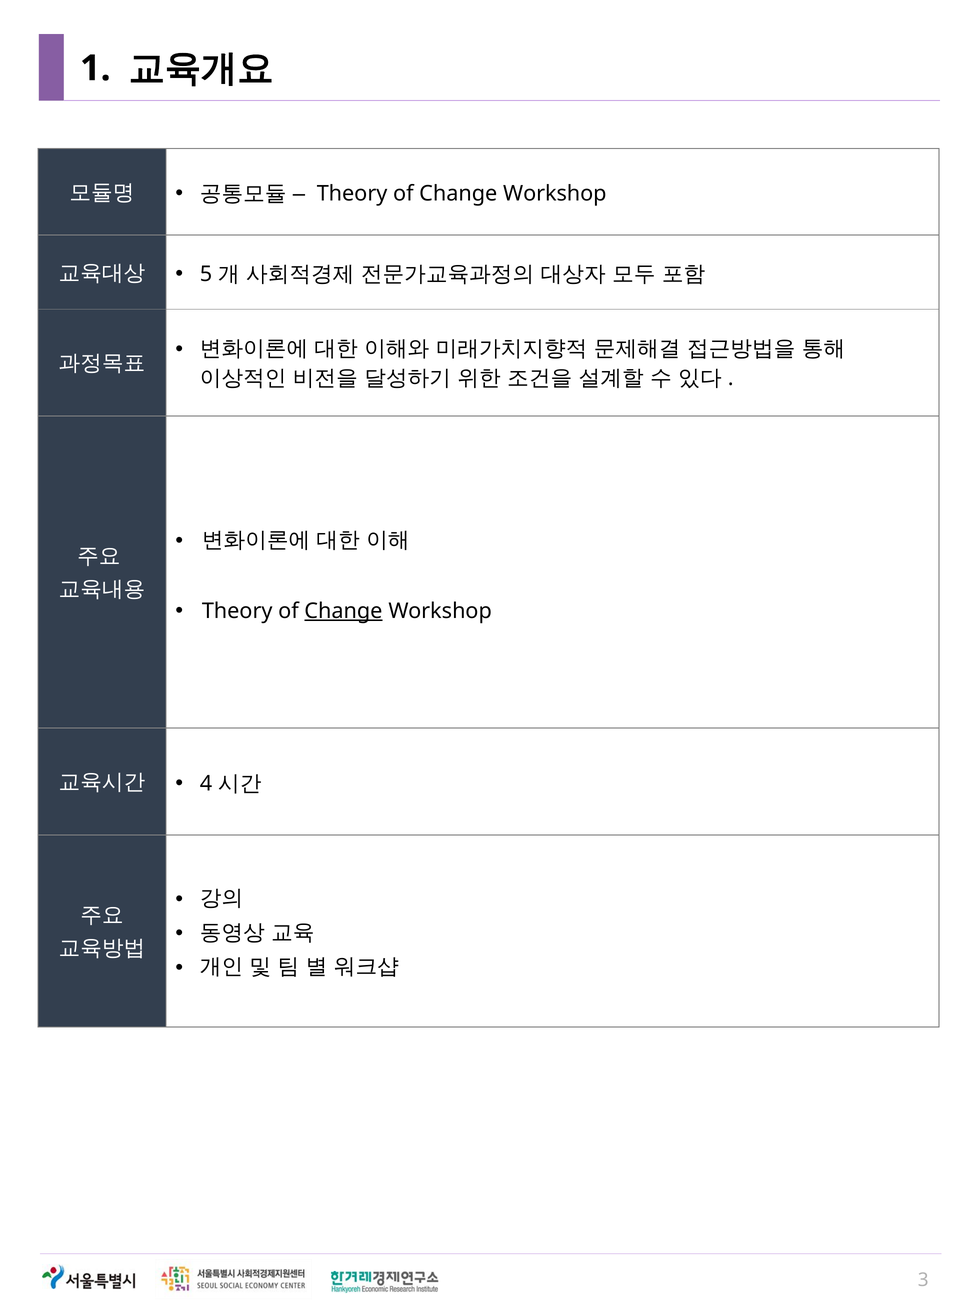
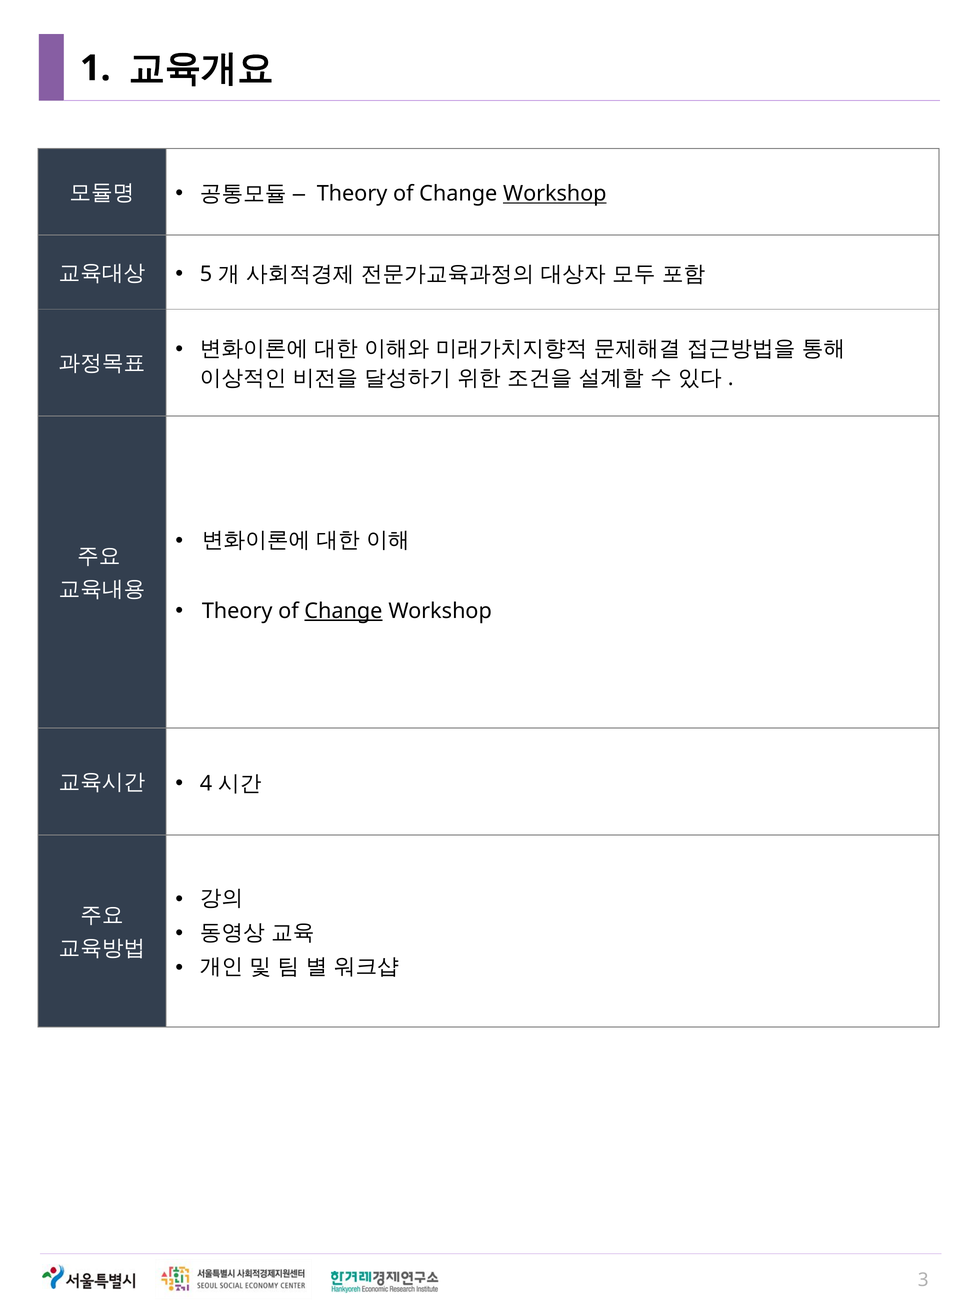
Workshop at (555, 194) underline: none -> present
